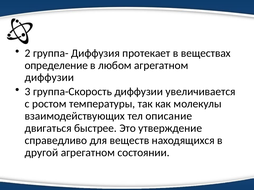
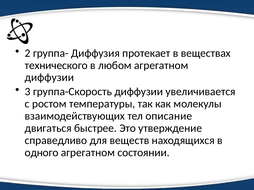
определение: определение -> технического
другой: другой -> одного
